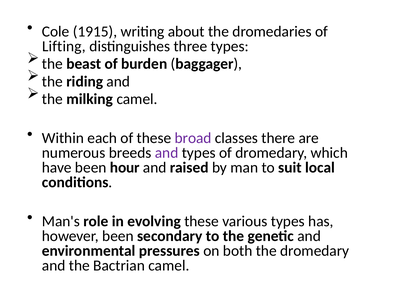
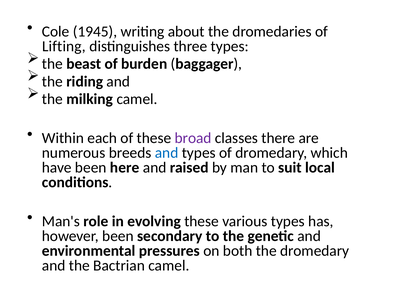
1915: 1915 -> 1945
and at (167, 153) colour: purple -> blue
hour: hour -> here
